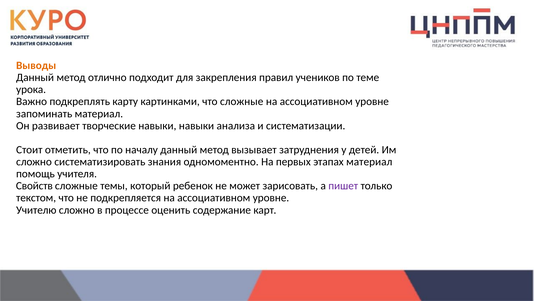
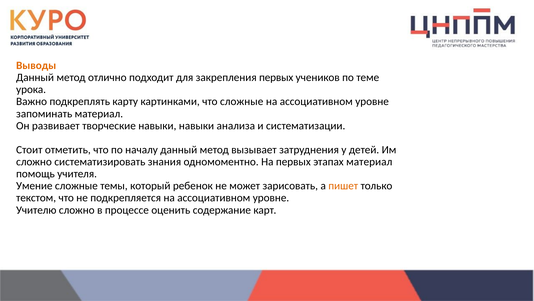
закрепления правил: правил -> первых
Свойств: Свойств -> Умение
пишет colour: purple -> orange
